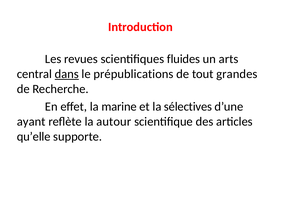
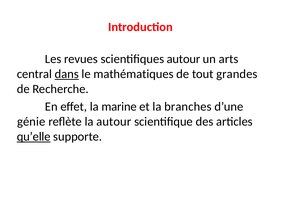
scientifiques fluides: fluides -> autour
prépublications: prépublications -> mathématiques
sélectives: sélectives -> branches
ayant: ayant -> génie
qu’elle underline: none -> present
